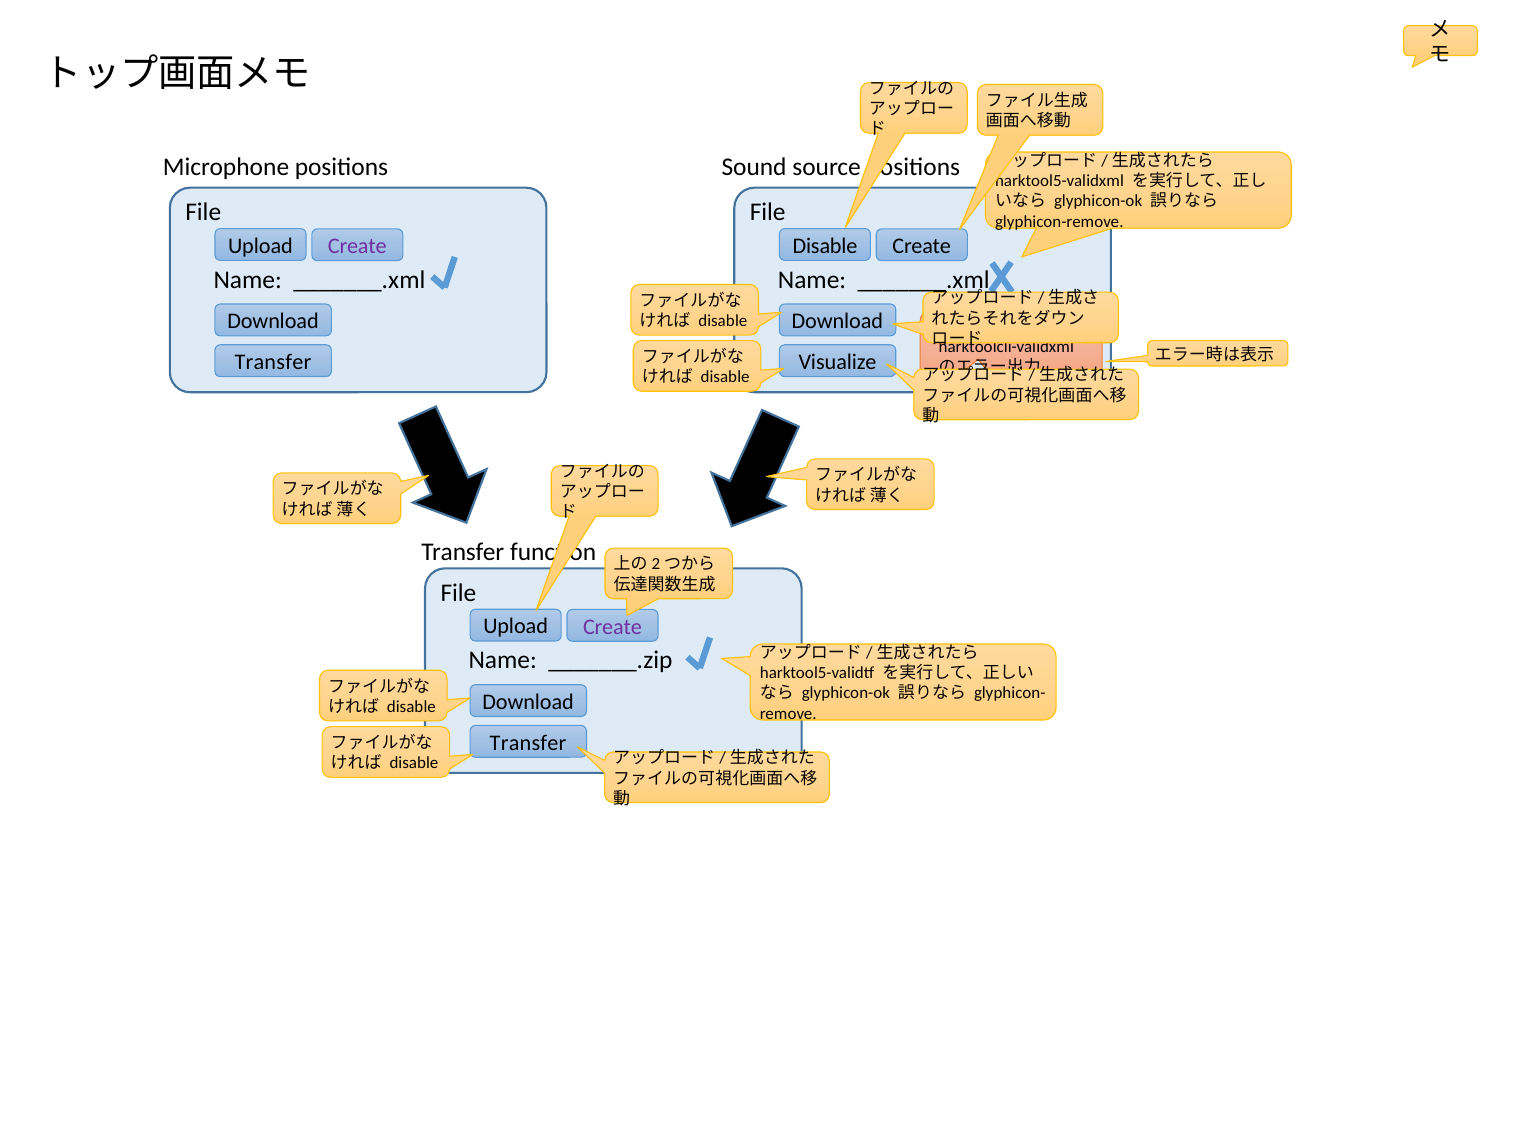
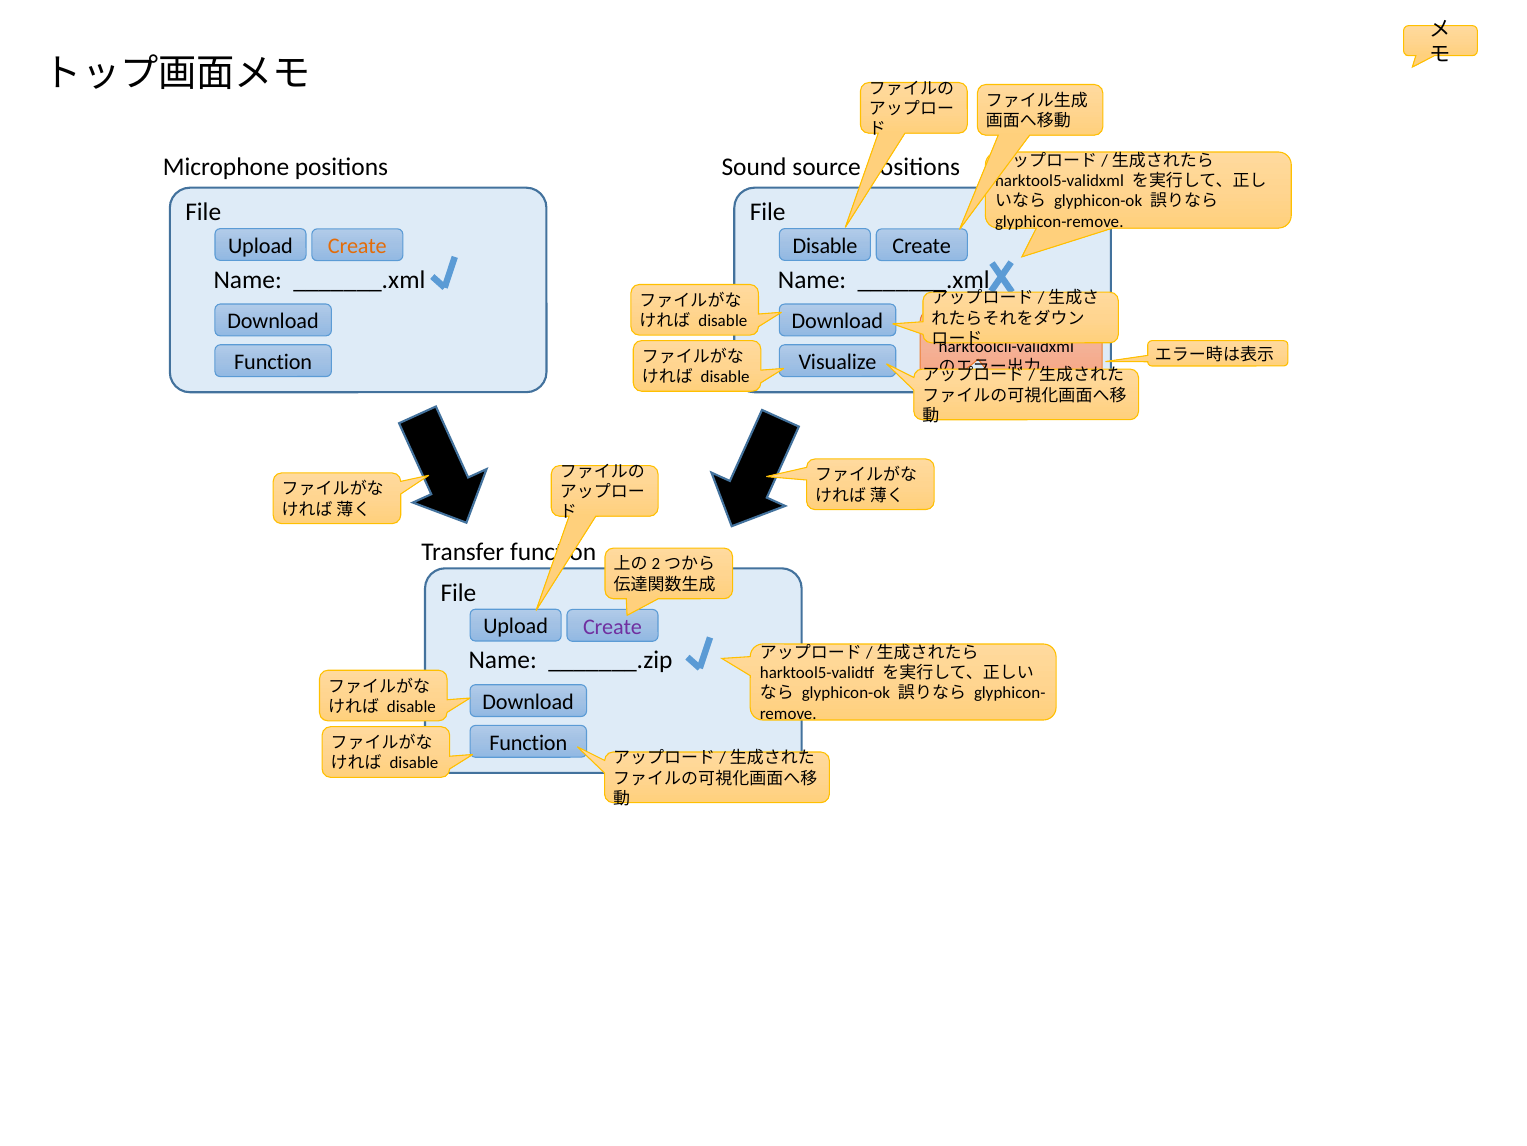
Create at (357, 246) colour: purple -> orange
Transfer at (273, 362): Transfer -> Function
Transfer at (528, 742): Transfer -> Function
